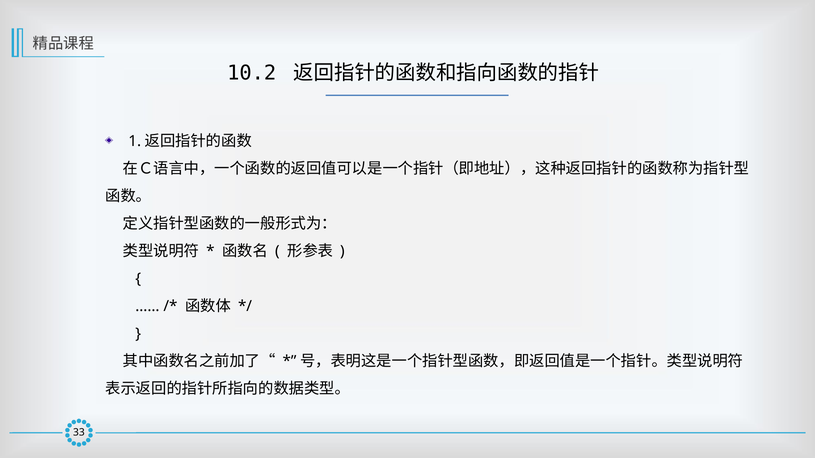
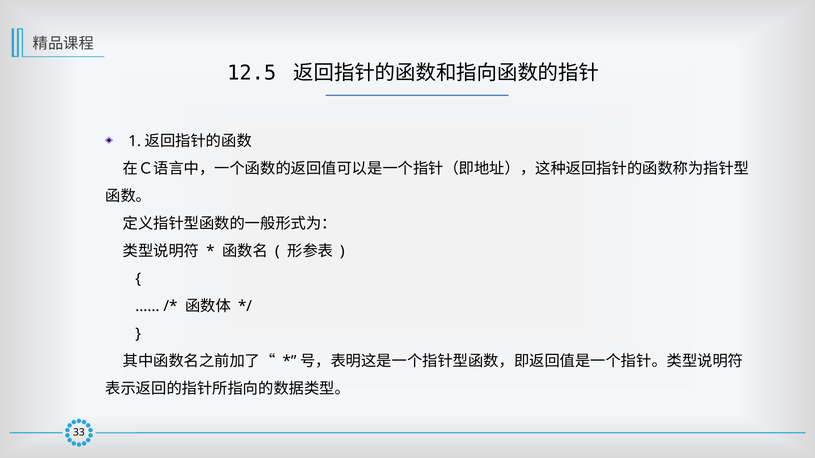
10.2: 10.2 -> 12.5
